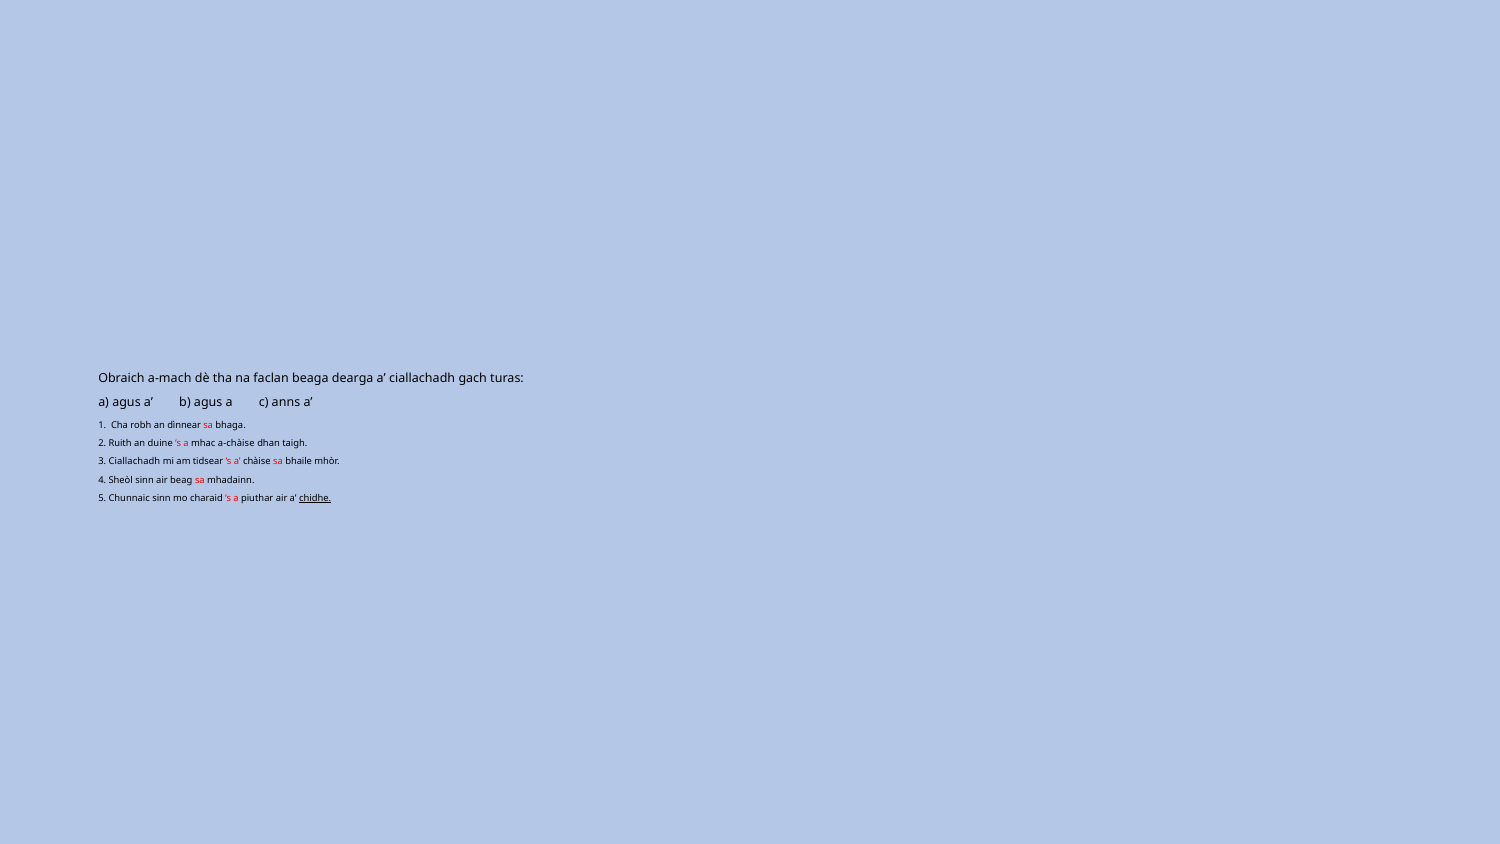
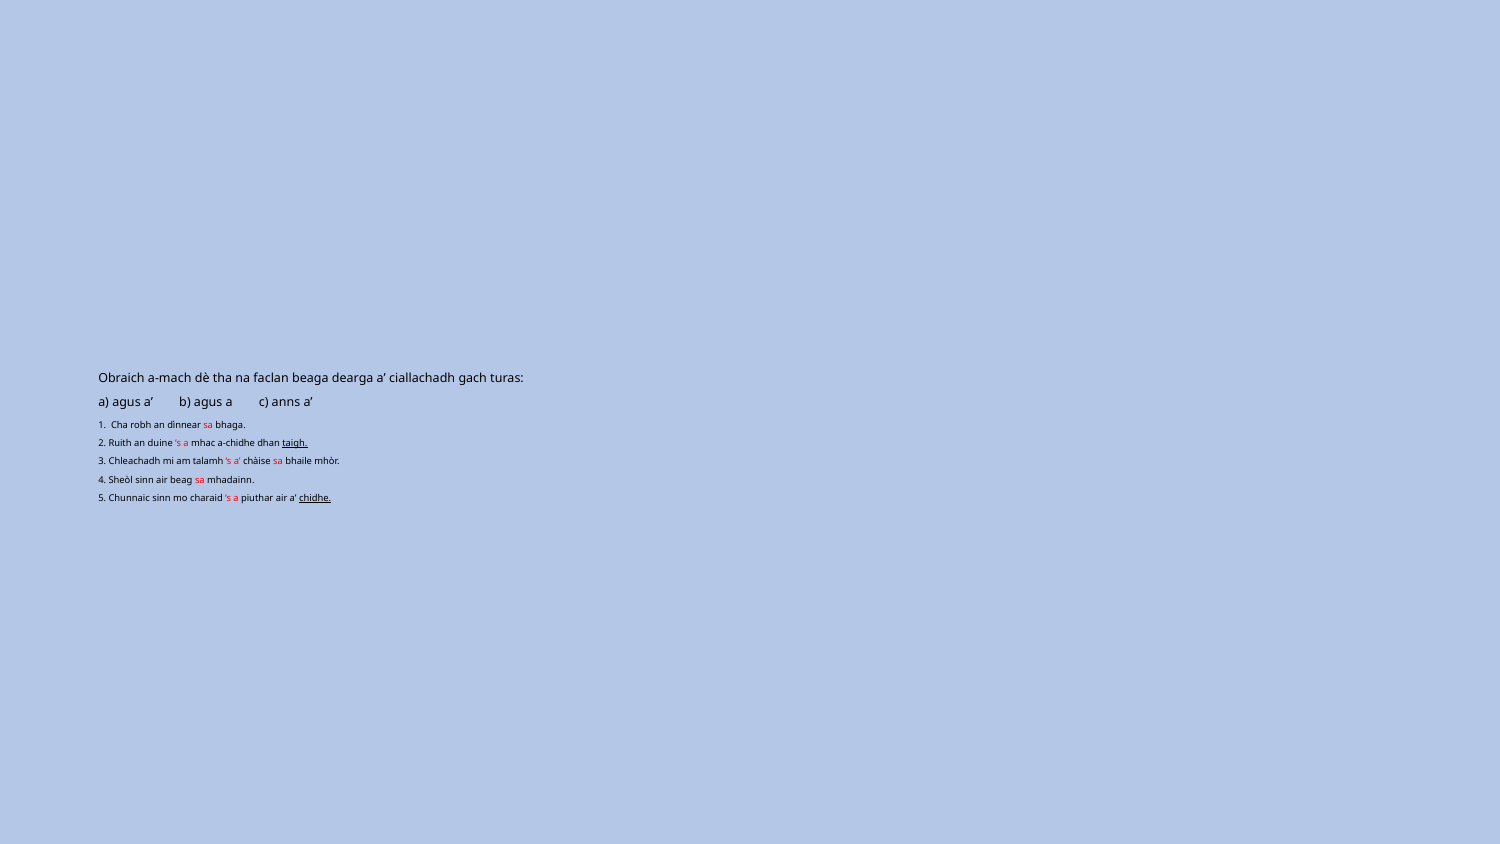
a-chàise: a-chàise -> a-chidhe
taigh underline: none -> present
3 Ciallachadh: Ciallachadh -> Chleachadh
tidsear: tidsear -> talamh
